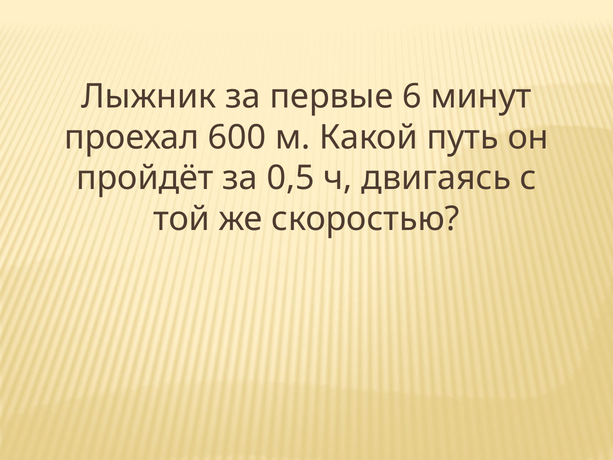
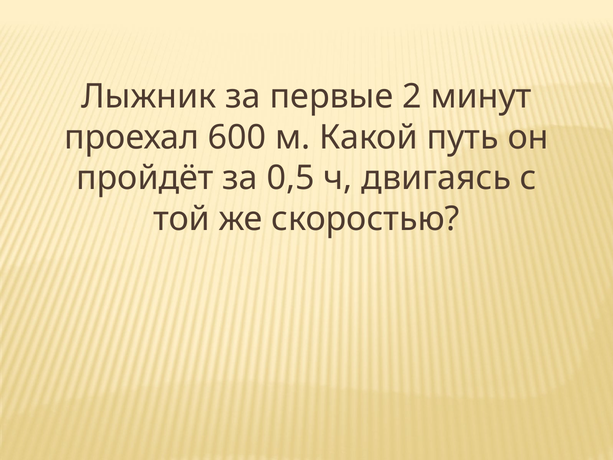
6: 6 -> 2
